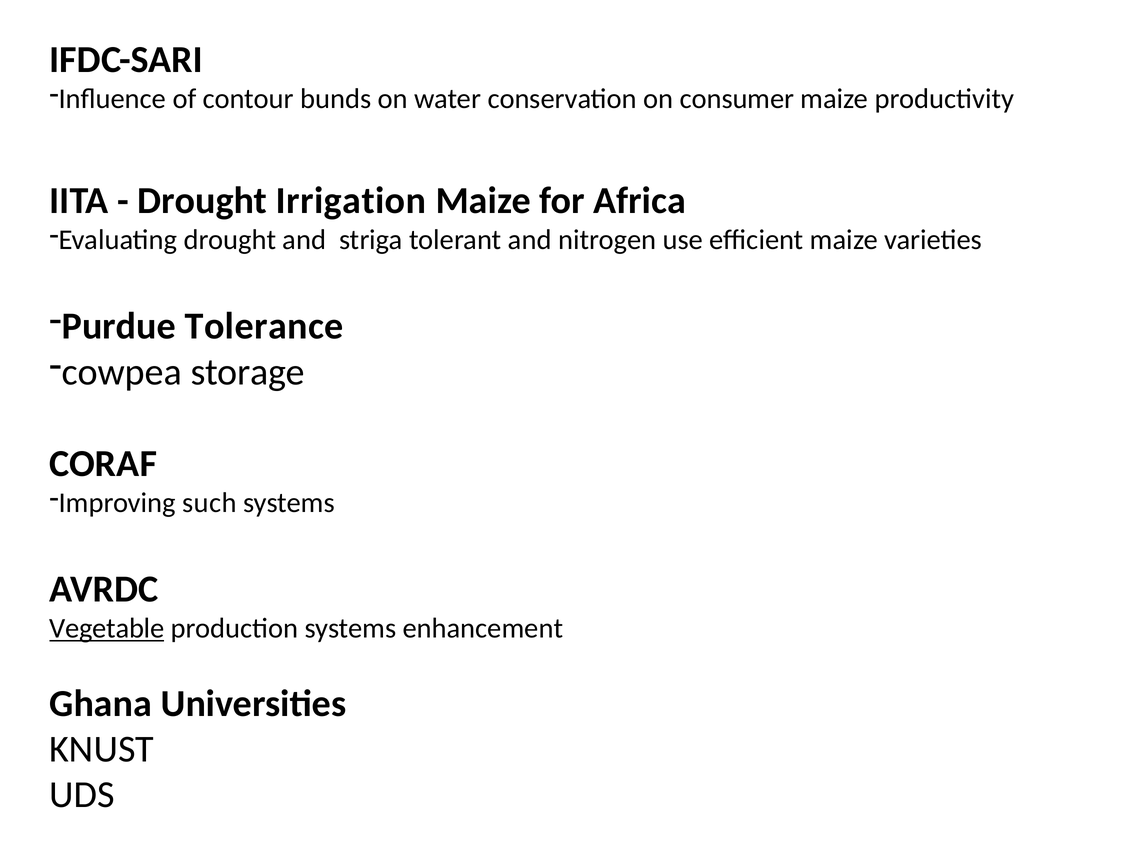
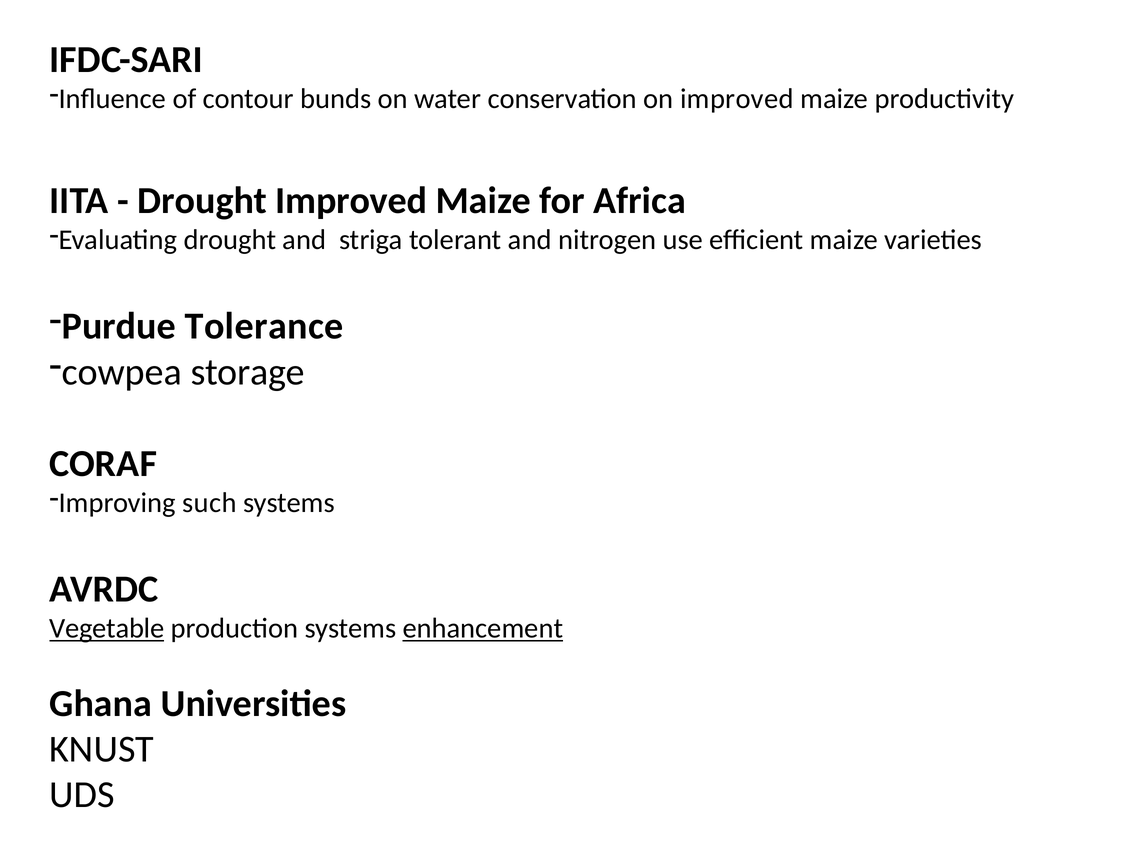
on consumer: consumer -> improved
Drought Irrigation: Irrigation -> Improved
enhancement underline: none -> present
